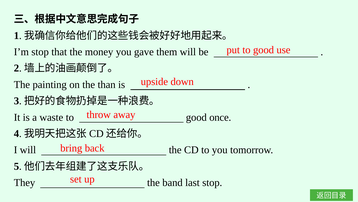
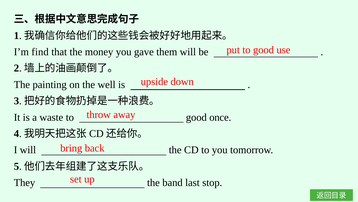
I’m stop: stop -> find
than: than -> well
